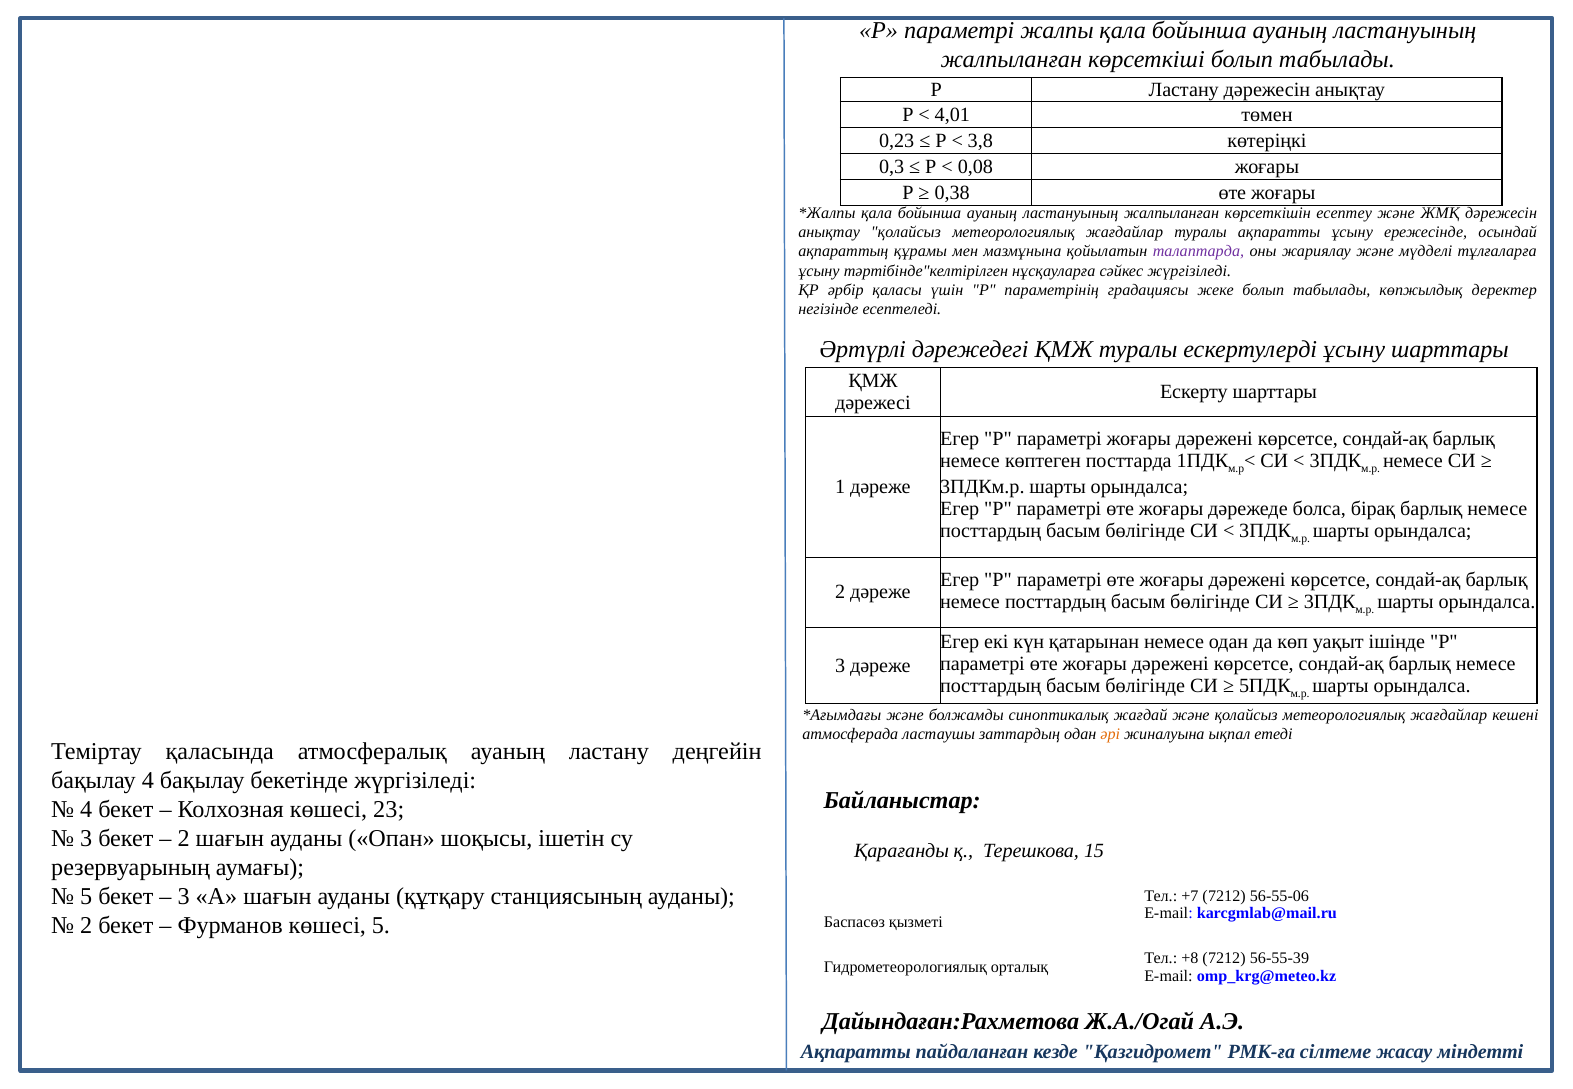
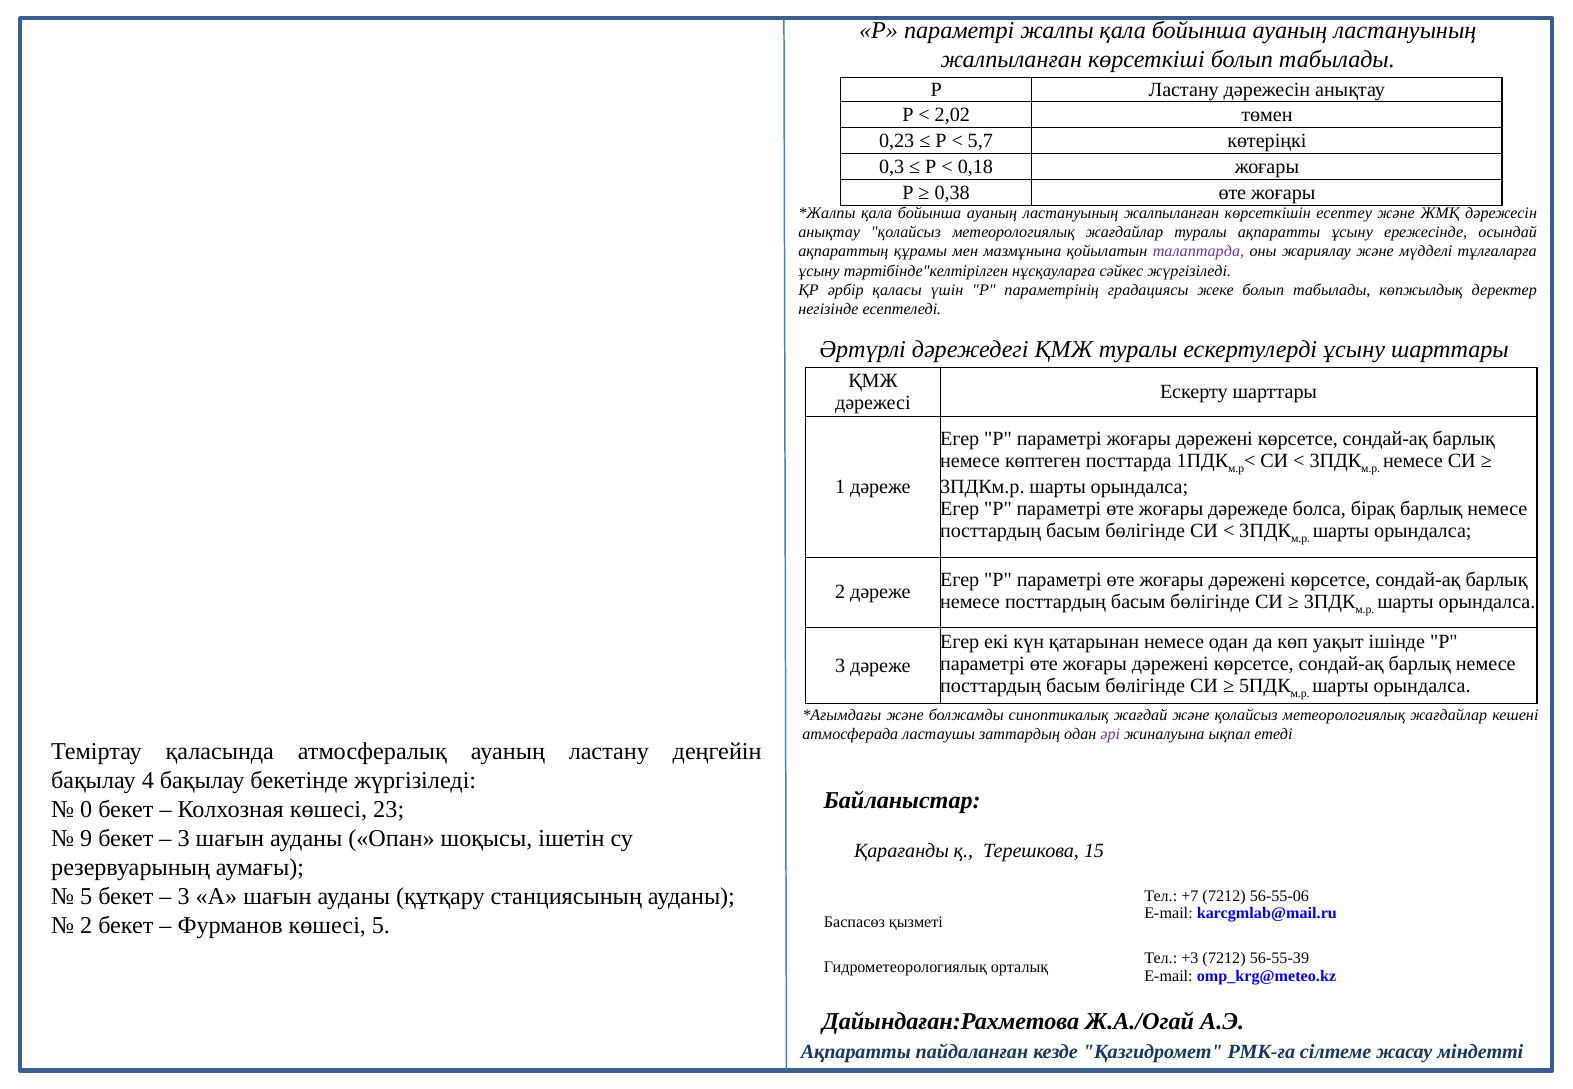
4,01: 4,01 -> 2,02
3,8: 3,8 -> 5,7
0,08: 0,08 -> 0,18
әрі colour: orange -> purple
4 at (86, 810): 4 -> 0
3 at (86, 839): 3 -> 9
2 at (184, 839): 2 -> 3
+8: +8 -> +3
